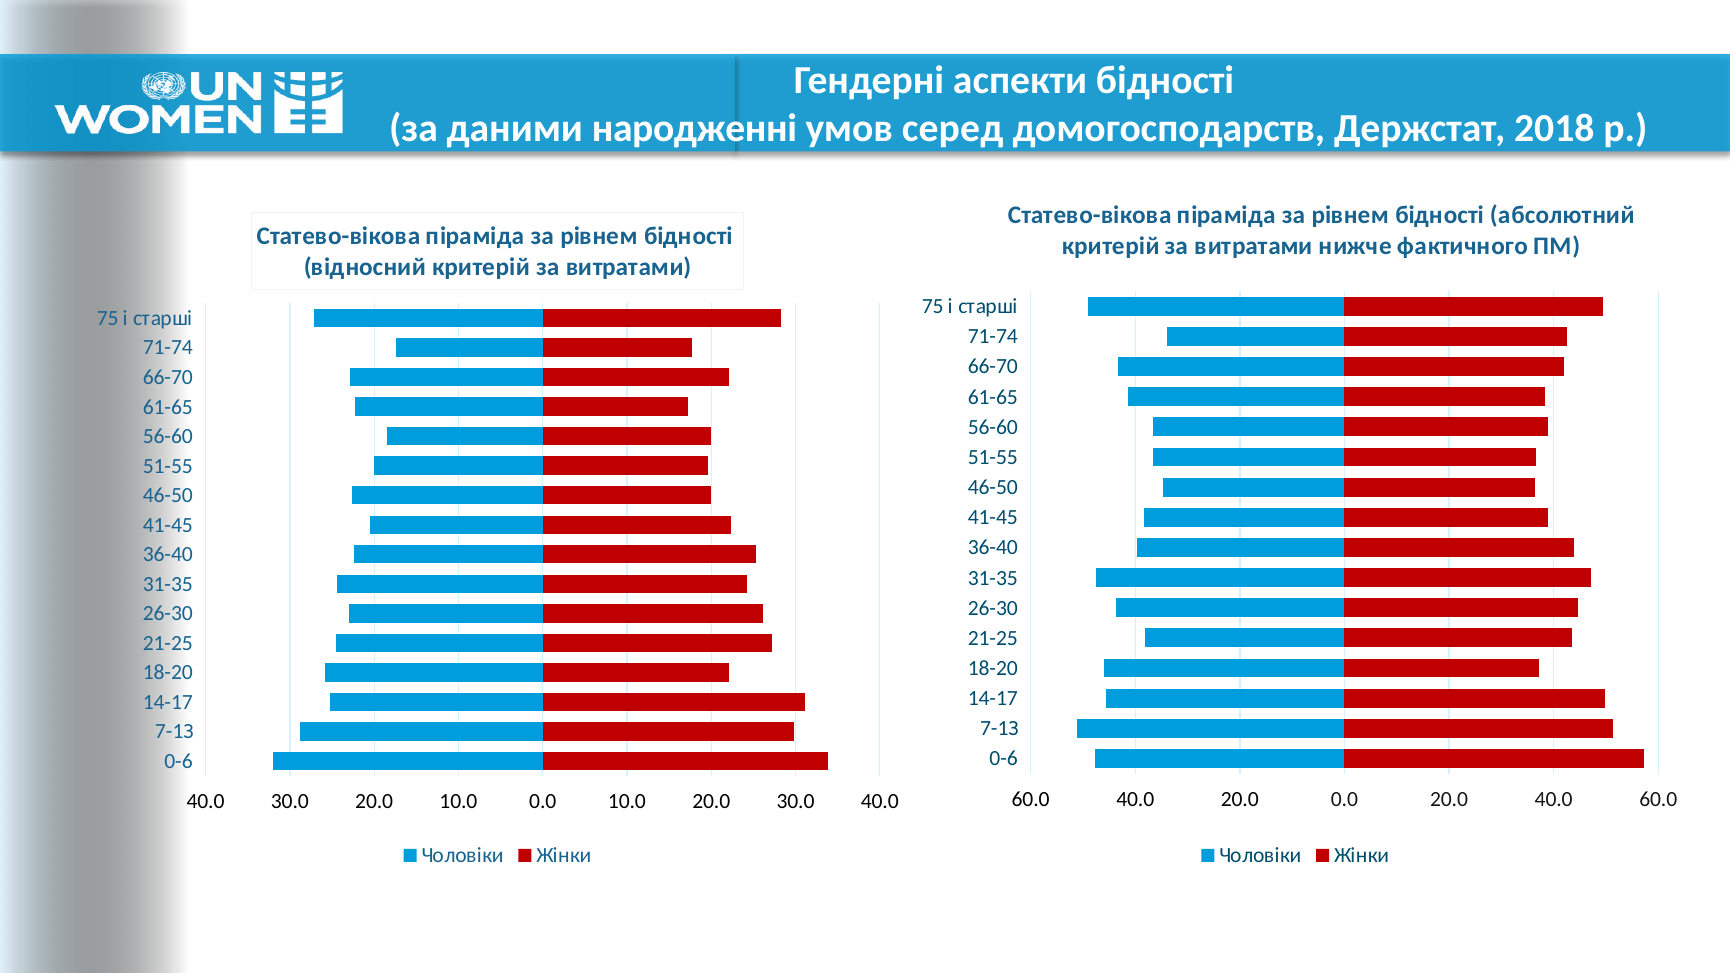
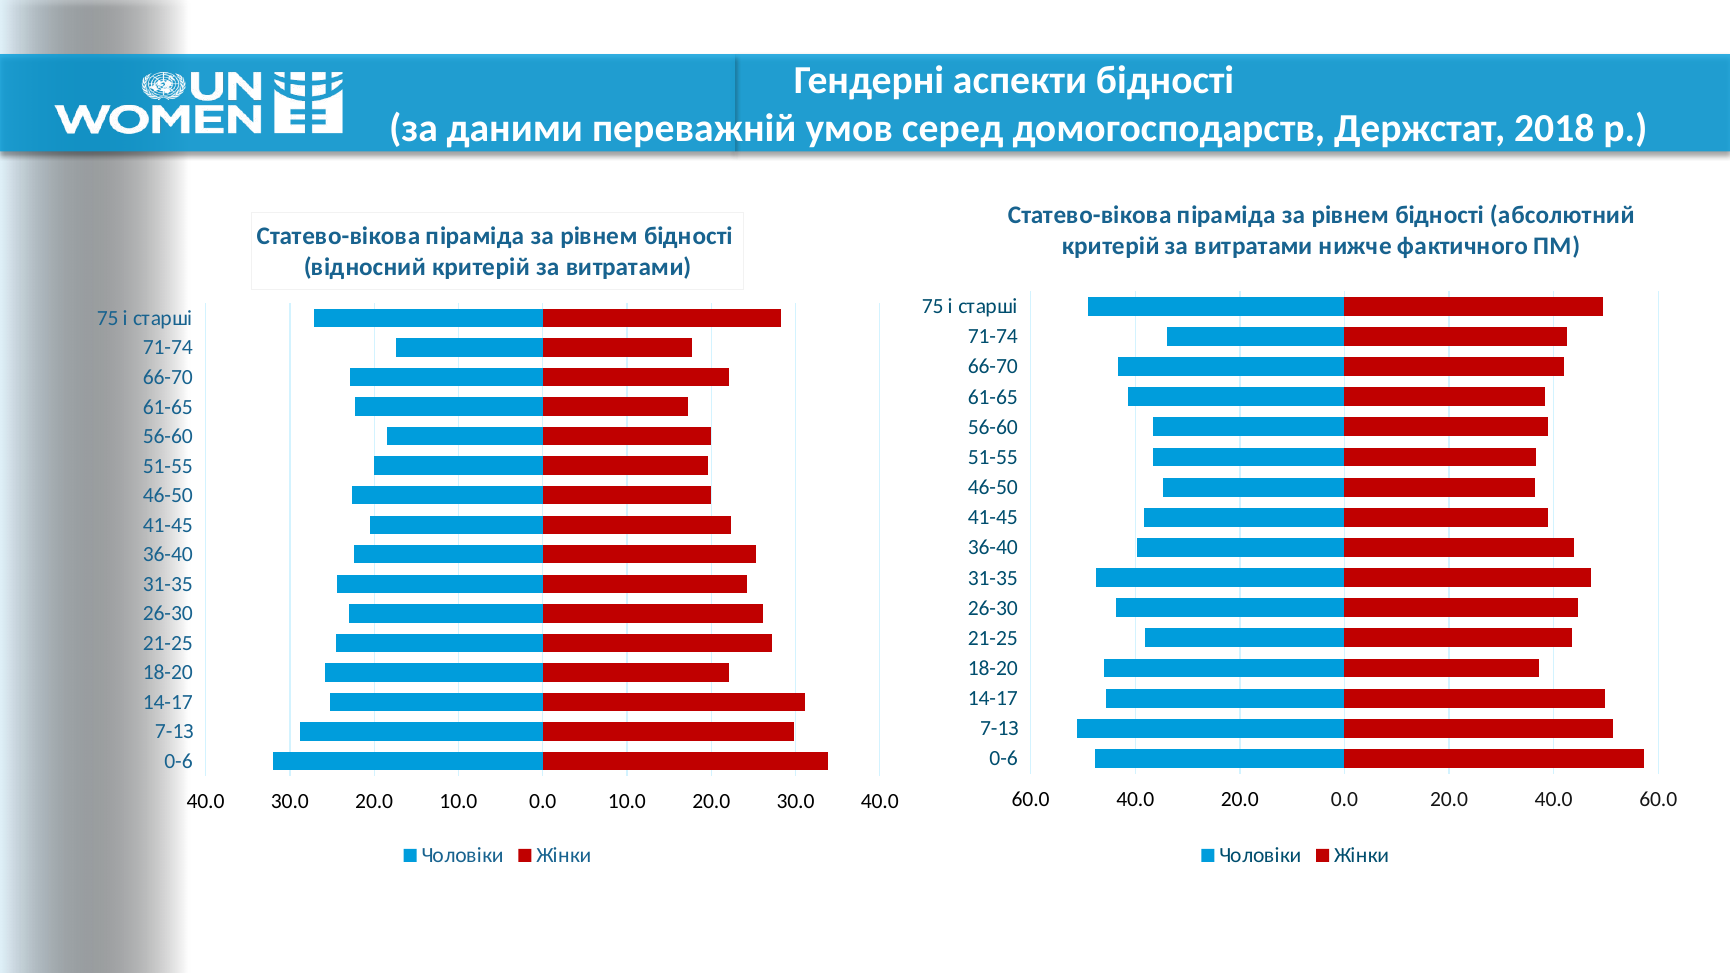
народженні: народженні -> переважній
